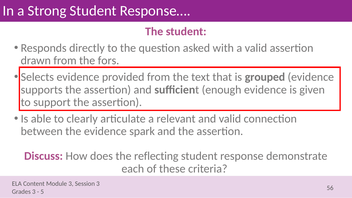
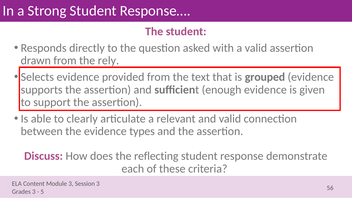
fors: fors -> rely
spark: spark -> types
